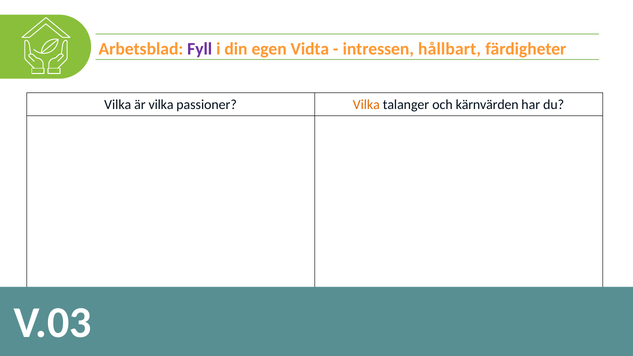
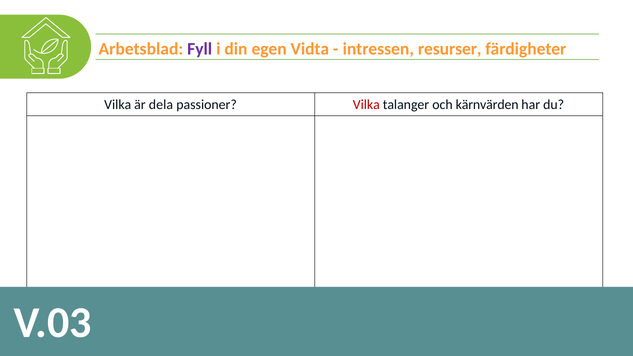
hållbart: hållbart -> resurser
är vilka: vilka -> dela
Vilka at (366, 104) colour: orange -> red
